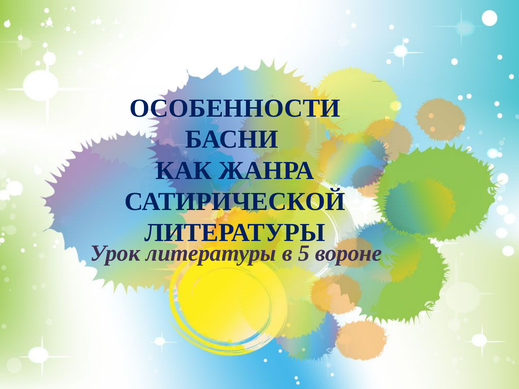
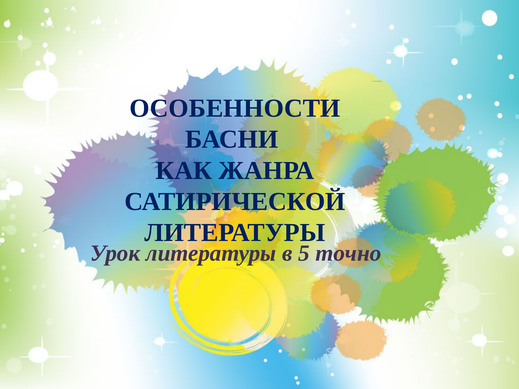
вороне: вороне -> точно
